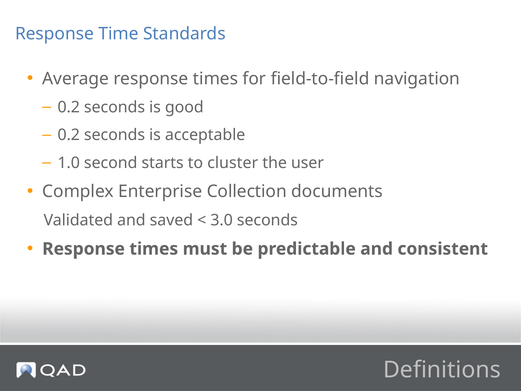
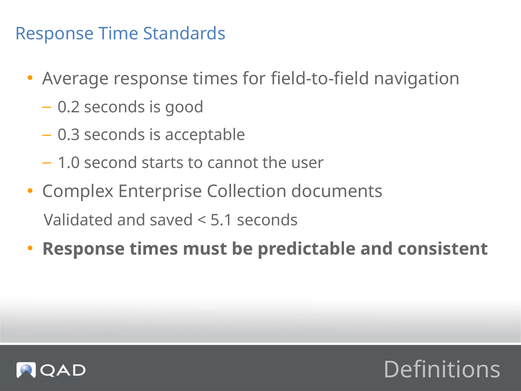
0.2 at (69, 135): 0.2 -> 0.3
cluster: cluster -> cannot
3.0: 3.0 -> 5.1
